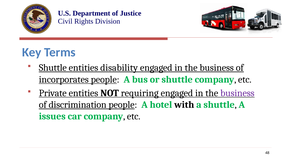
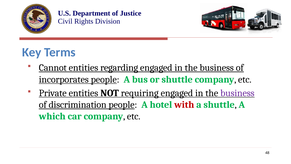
Shuttle at (53, 68): Shuttle -> Cannot
disability: disability -> regarding
with colour: black -> red
issues: issues -> which
